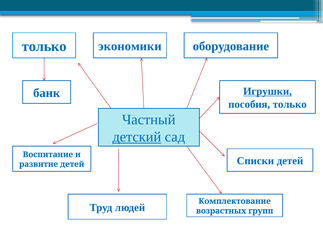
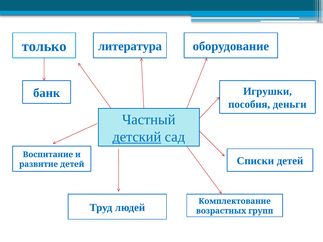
экономики: экономики -> литература
Игрушки underline: present -> none
пособия только: только -> деньги
